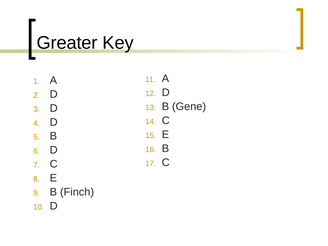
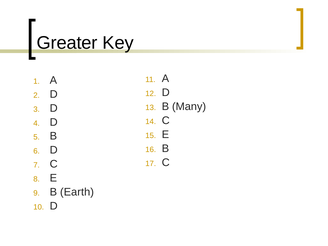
Gene: Gene -> Many
Finch: Finch -> Earth
